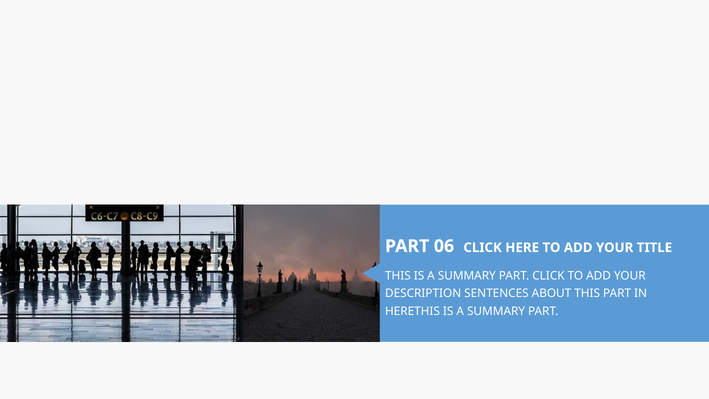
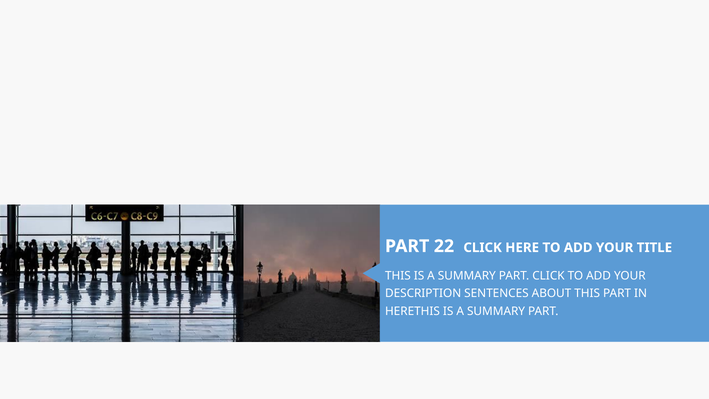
06: 06 -> 22
